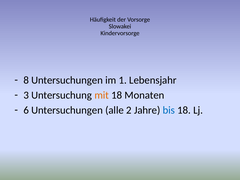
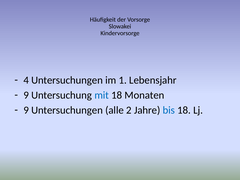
8: 8 -> 4
3 at (26, 95): 3 -> 9
mit colour: orange -> blue
6 at (26, 110): 6 -> 9
